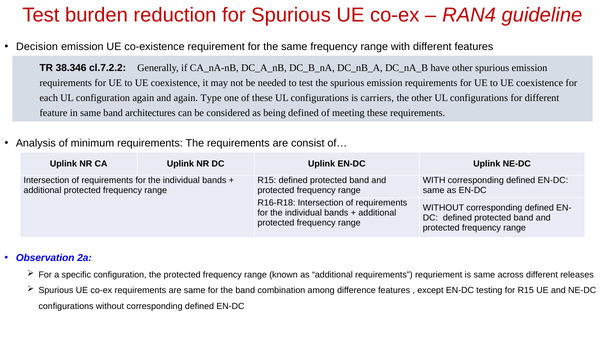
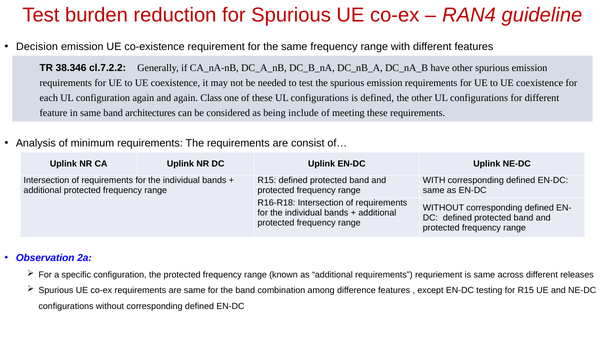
Type: Type -> Class
is carriers: carriers -> defined
being defined: defined -> include
